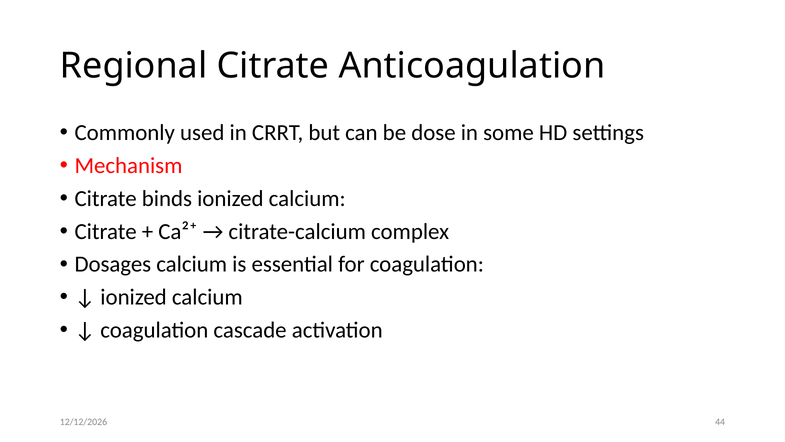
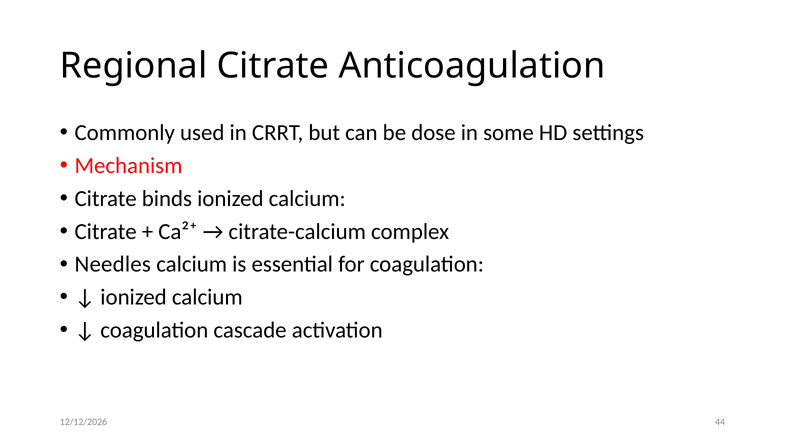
Dosages: Dosages -> Needles
